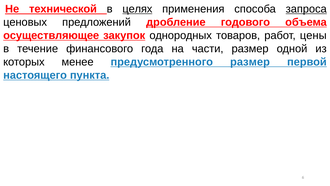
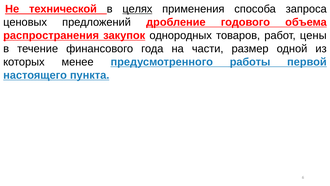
запроса underline: present -> none
осуществляющее: осуществляющее -> распространения
предусмотренного размер: размер -> работы
